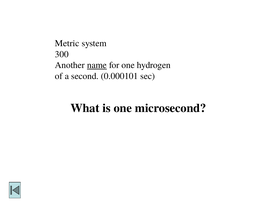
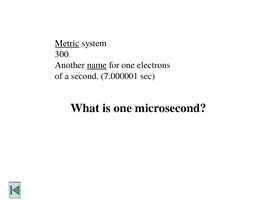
Metric underline: none -> present
hydrogen: hydrogen -> electrons
0.000101: 0.000101 -> 7.000001
